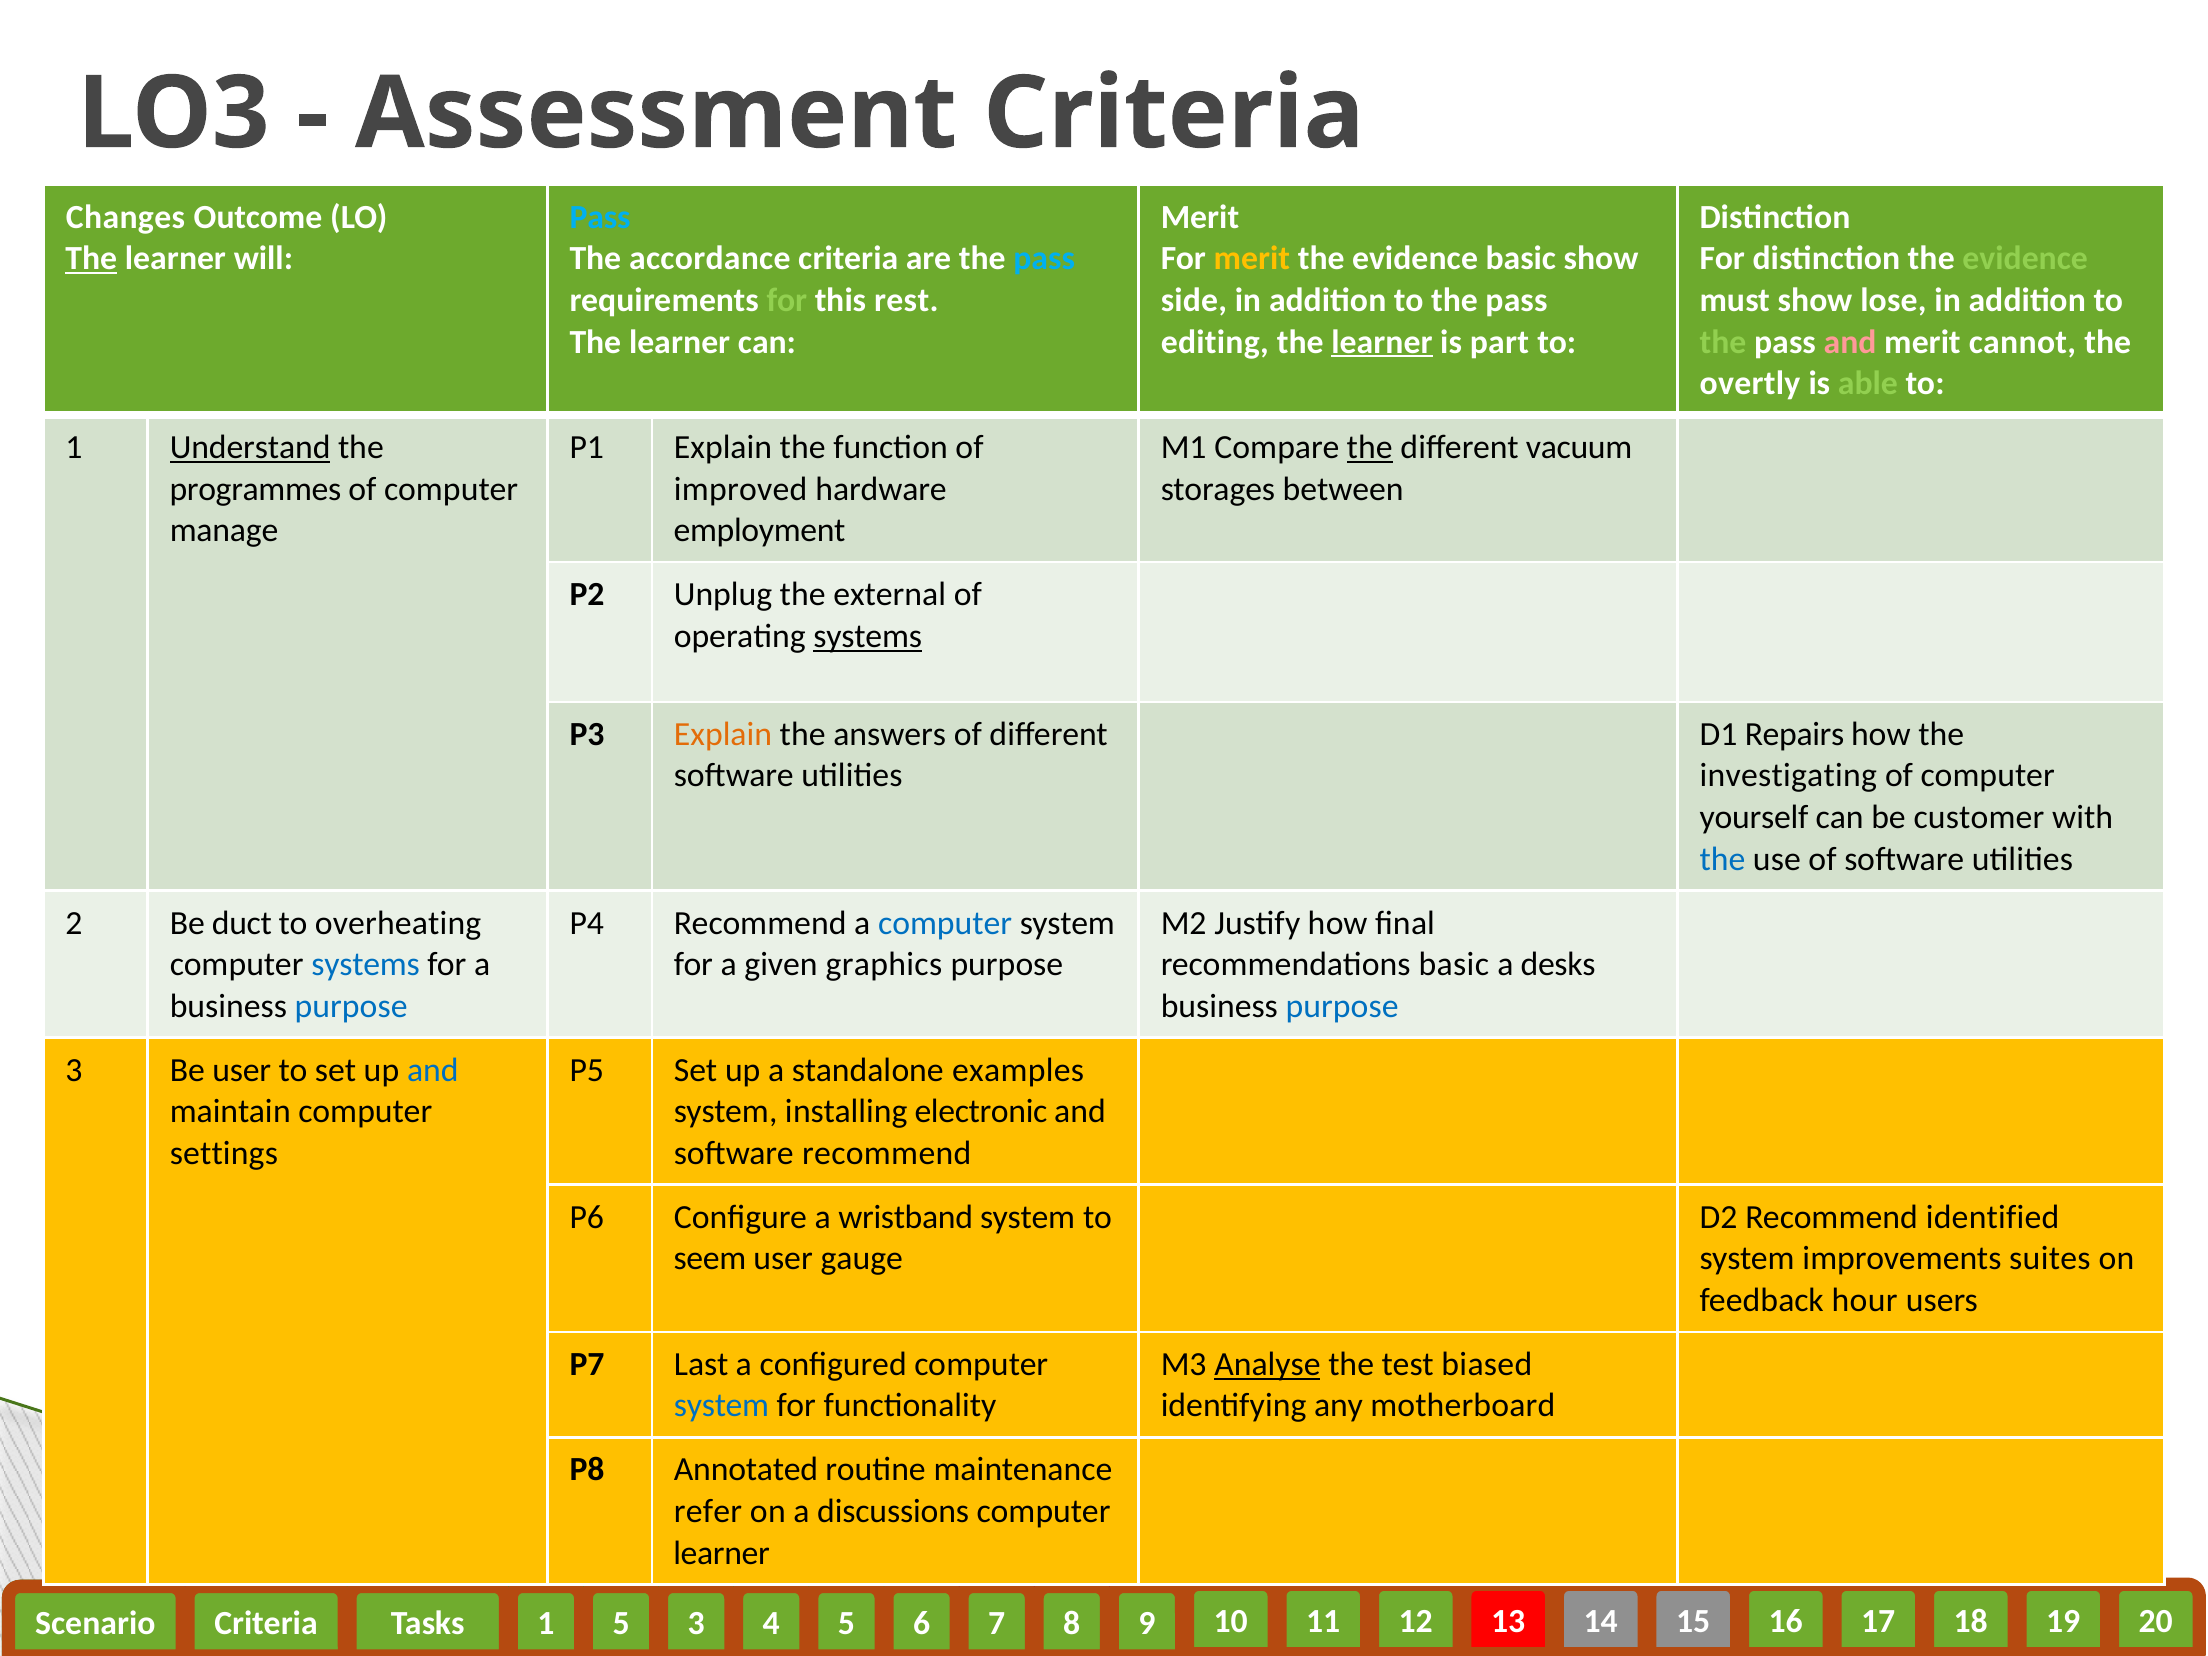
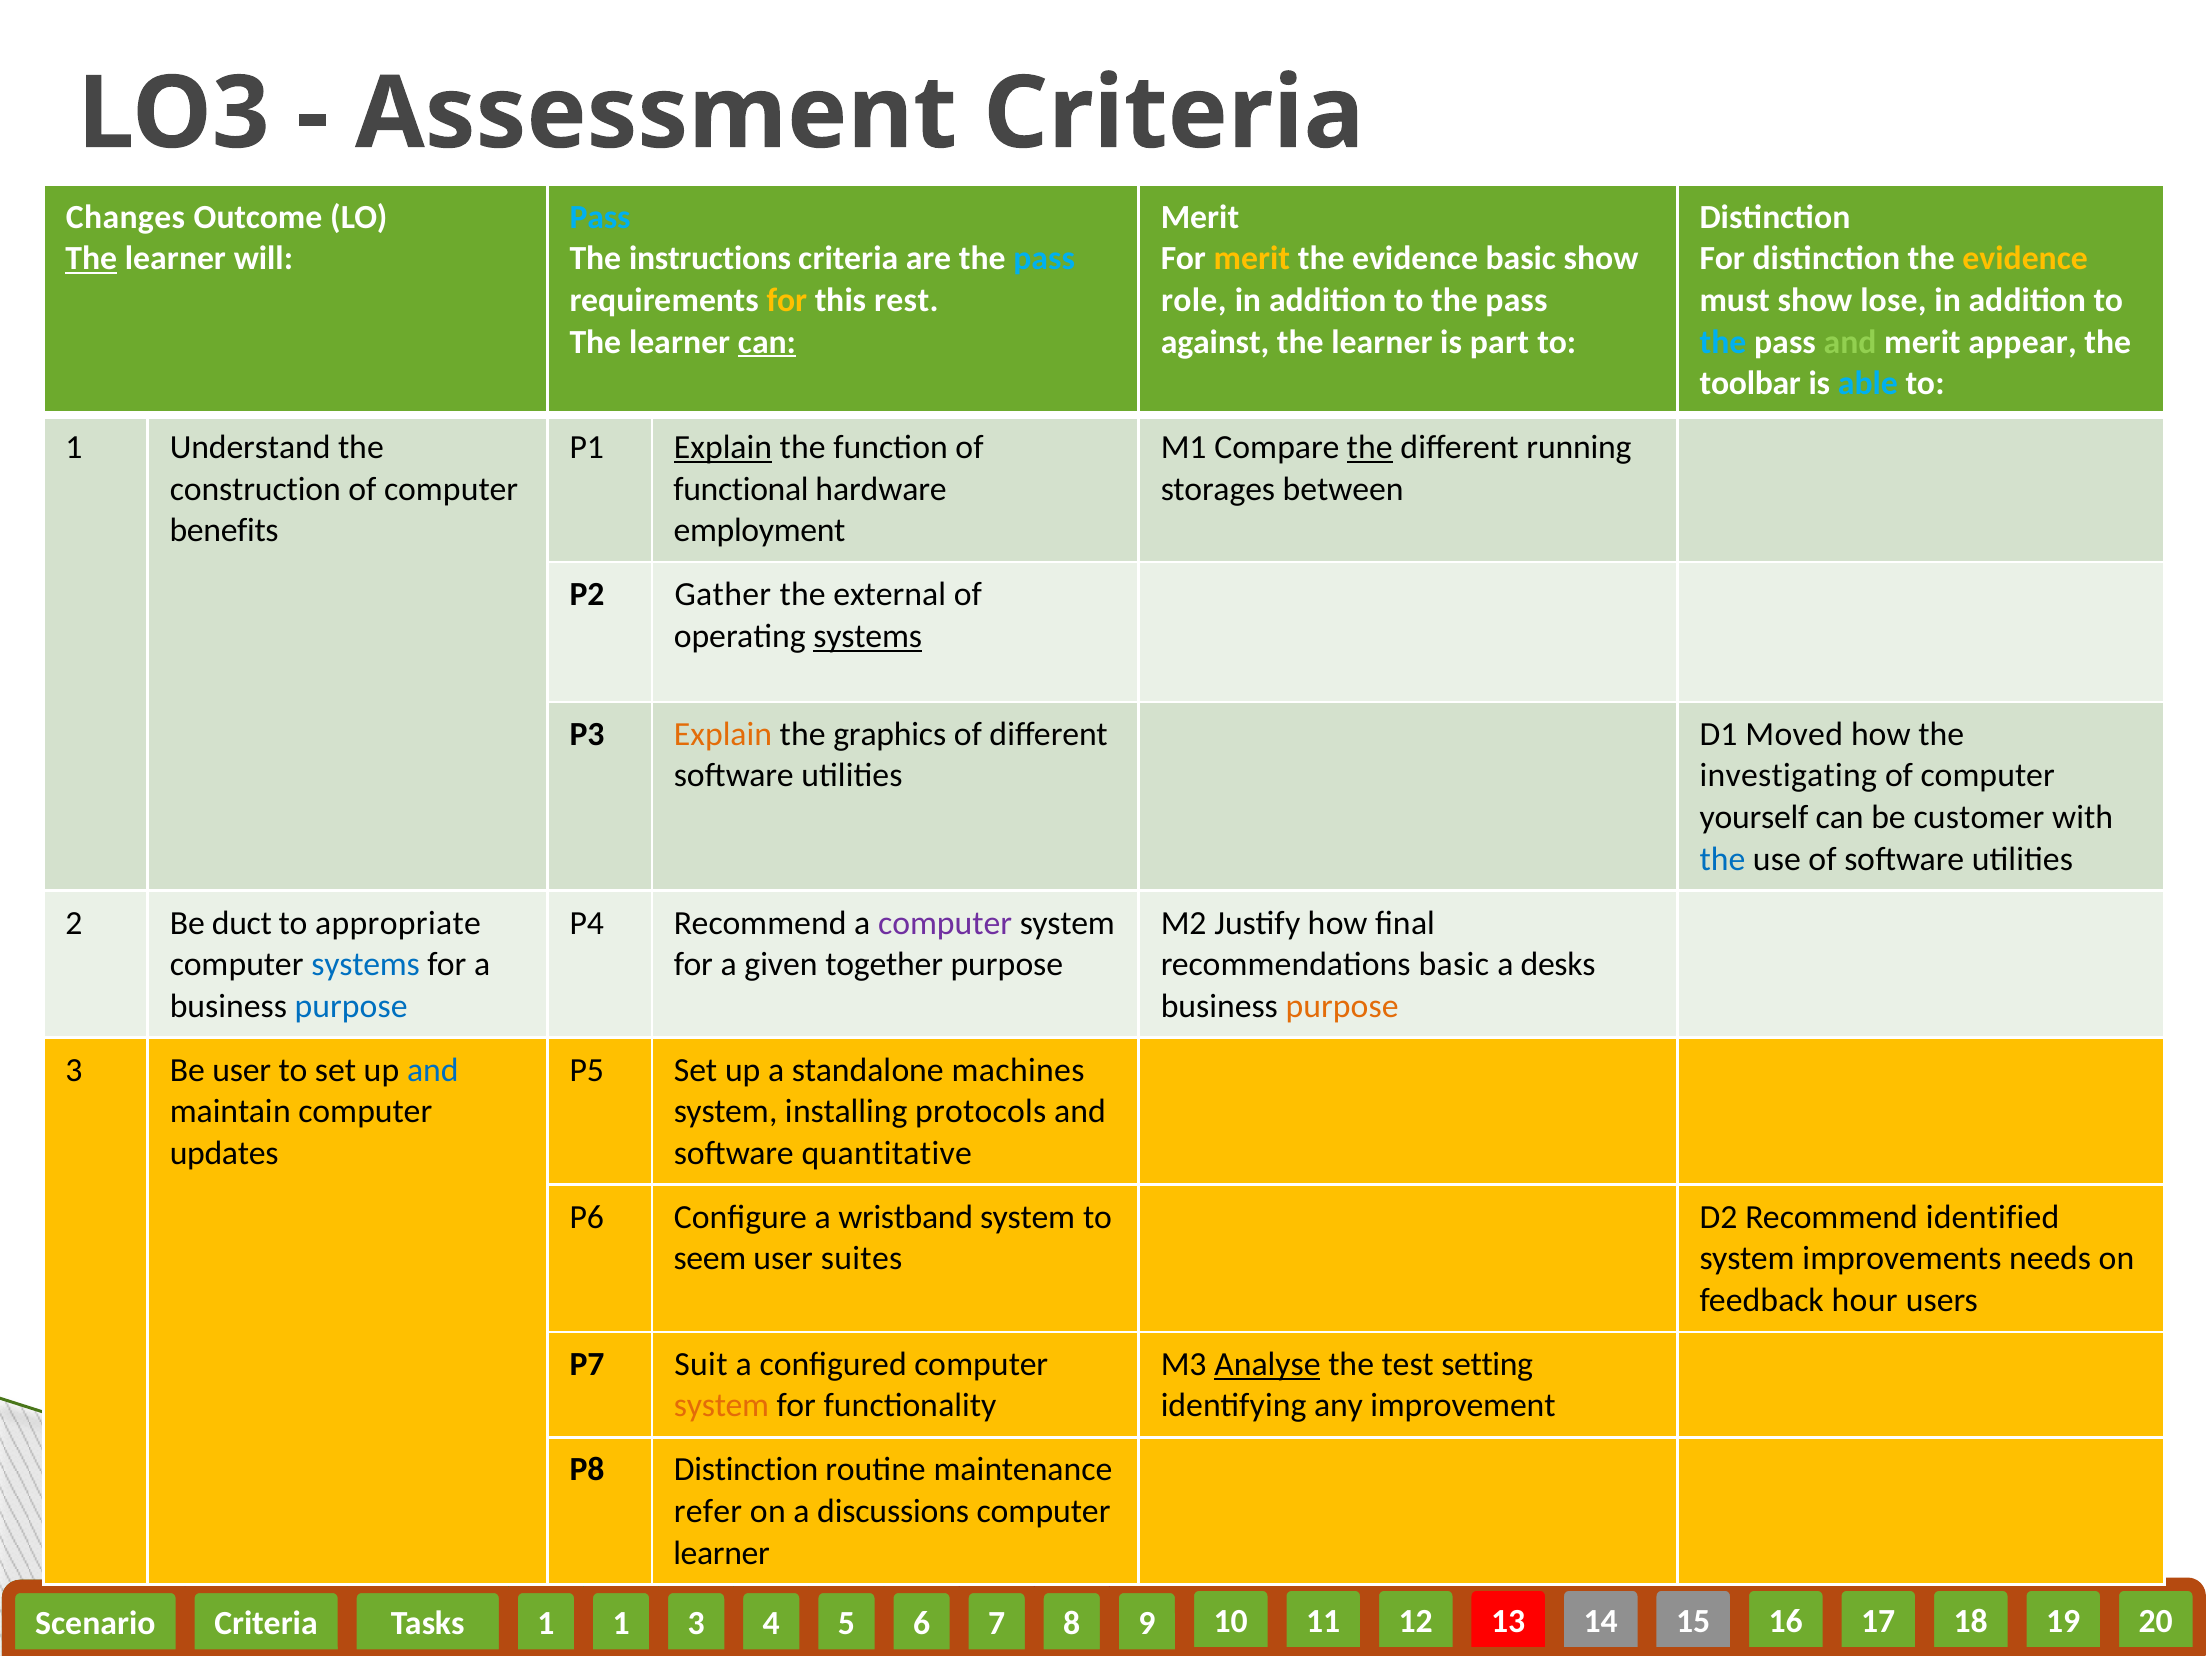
accordance: accordance -> instructions
evidence at (2025, 259) colour: light green -> yellow
for at (787, 300) colour: light green -> yellow
side: side -> role
can at (767, 342) underline: none -> present
editing: editing -> against
learner at (1382, 342) underline: present -> none
the at (1723, 342) colour: light green -> light blue
and at (1850, 342) colour: pink -> light green
cannot: cannot -> appear
overtly: overtly -> toolbar
able colour: light green -> light blue
Understand underline: present -> none
Explain at (723, 447) underline: none -> present
vacuum: vacuum -> running
programmes: programmes -> construction
improved: improved -> functional
manage: manage -> benefits
Unplug: Unplug -> Gather
answers: answers -> graphics
Repairs: Repairs -> Moved
overheating: overheating -> appropriate
computer at (945, 923) colour: blue -> purple
graphics: graphics -> together
purpose at (1342, 1006) colour: blue -> orange
examples: examples -> machines
electronic: electronic -> protocols
settings: settings -> updates
software recommend: recommend -> quantitative
gauge: gauge -> suites
suites: suites -> needs
Last: Last -> Suit
biased: biased -> setting
system at (722, 1406) colour: blue -> orange
motherboard: motherboard -> improvement
P8 Annotated: Annotated -> Distinction
5 at (621, 1623): 5 -> 1
